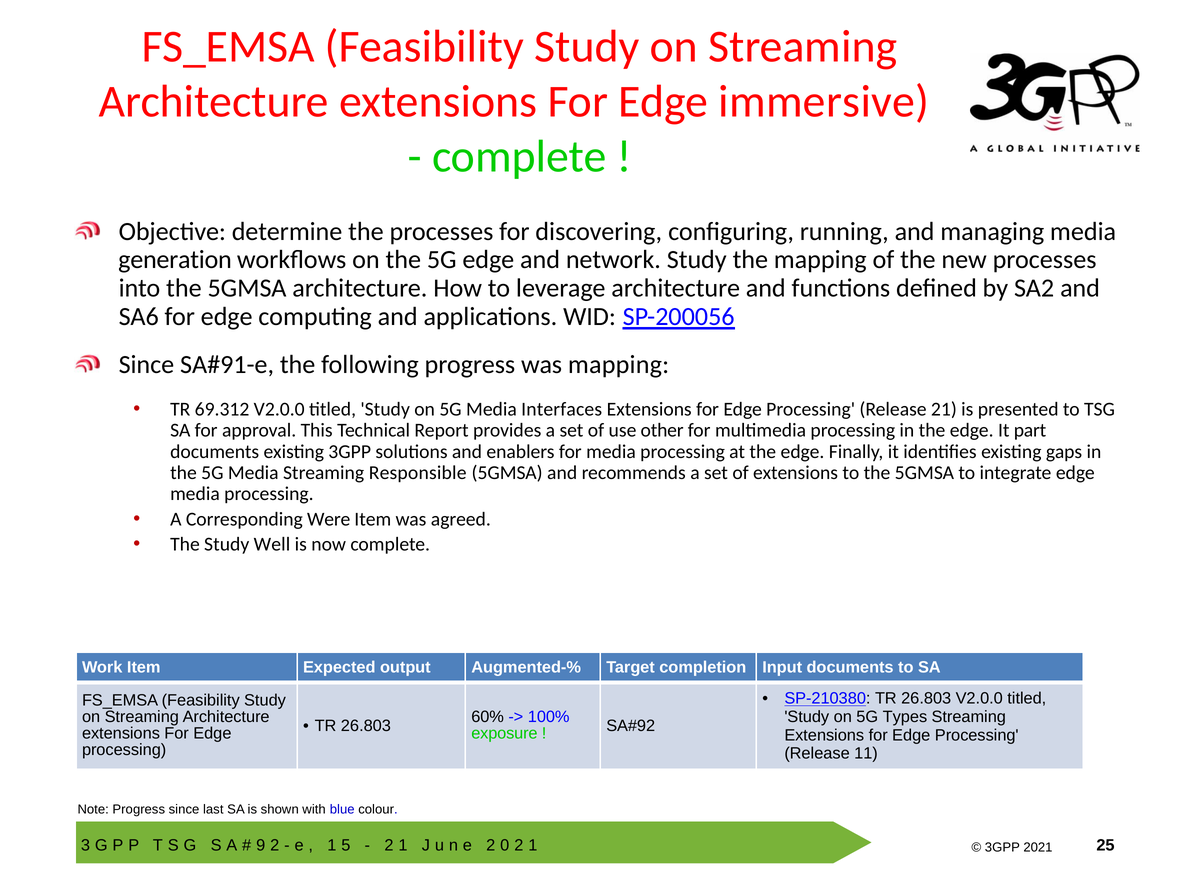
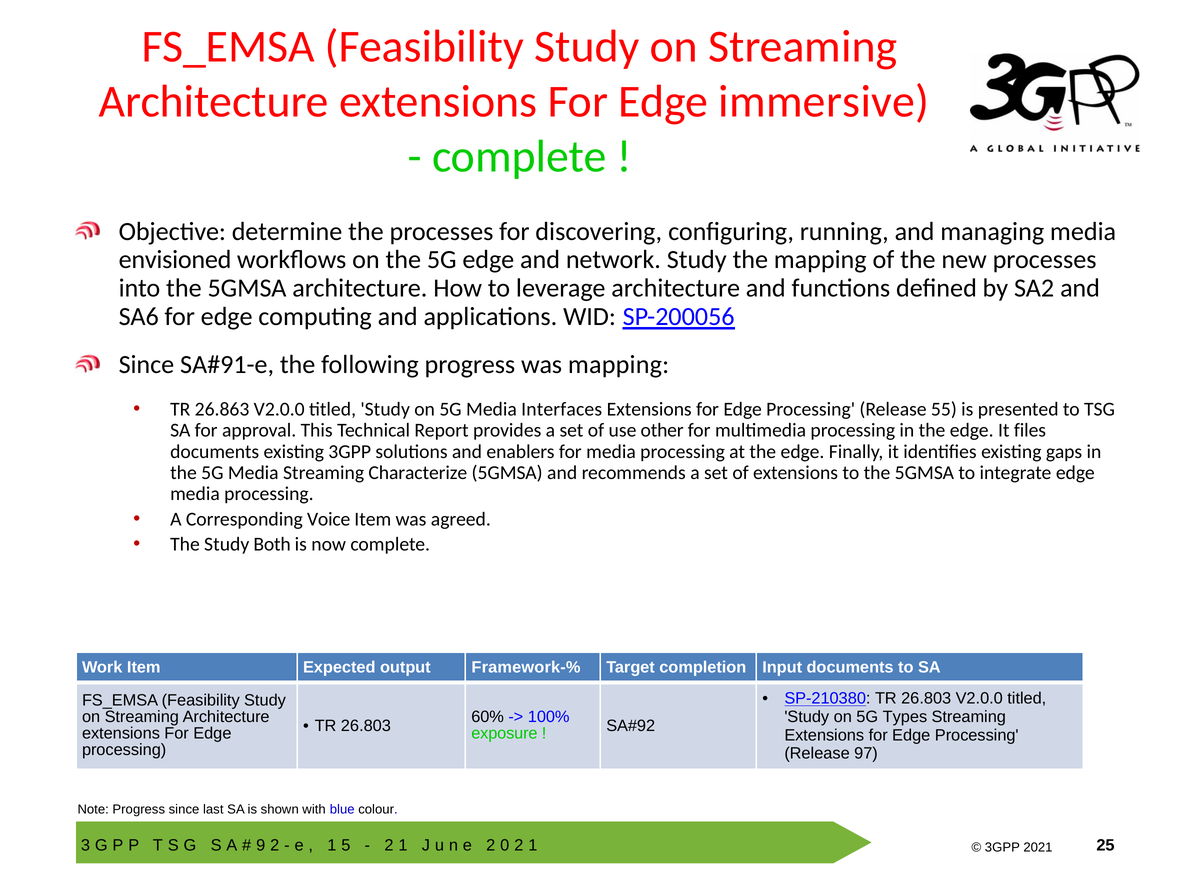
generation: generation -> envisioned
69.312: 69.312 -> 26.863
21: 21 -> 55
part: part -> files
Responsible: Responsible -> Characterize
Were: Were -> Voice
Well: Well -> Both
Augmented-%: Augmented-% -> Framework-%
11: 11 -> 97
